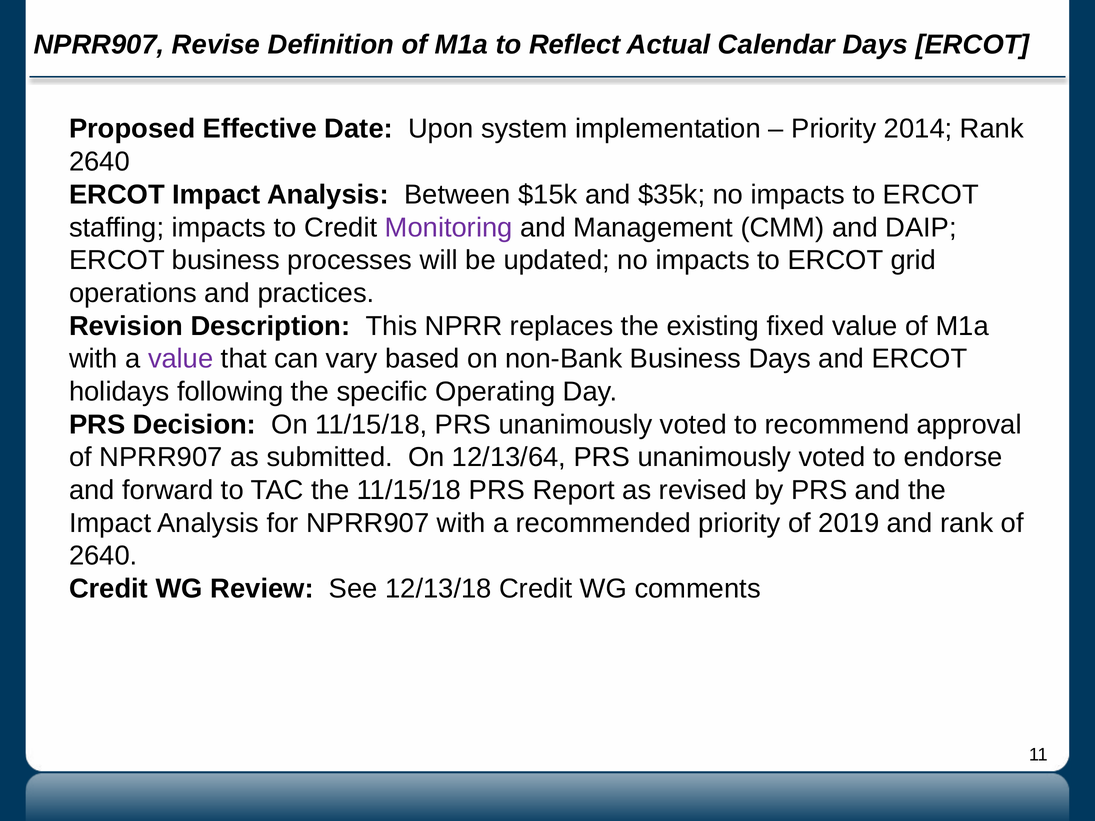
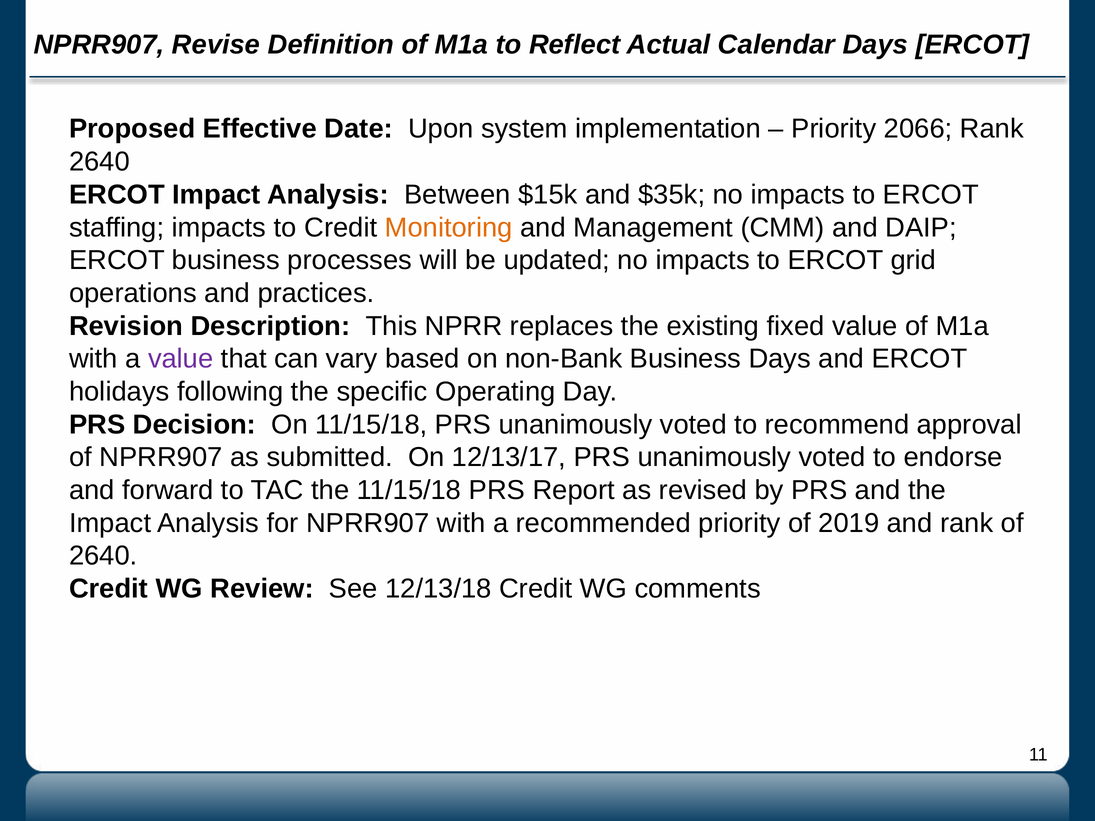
2014: 2014 -> 2066
Monitoring colour: purple -> orange
12/13/64: 12/13/64 -> 12/13/17
